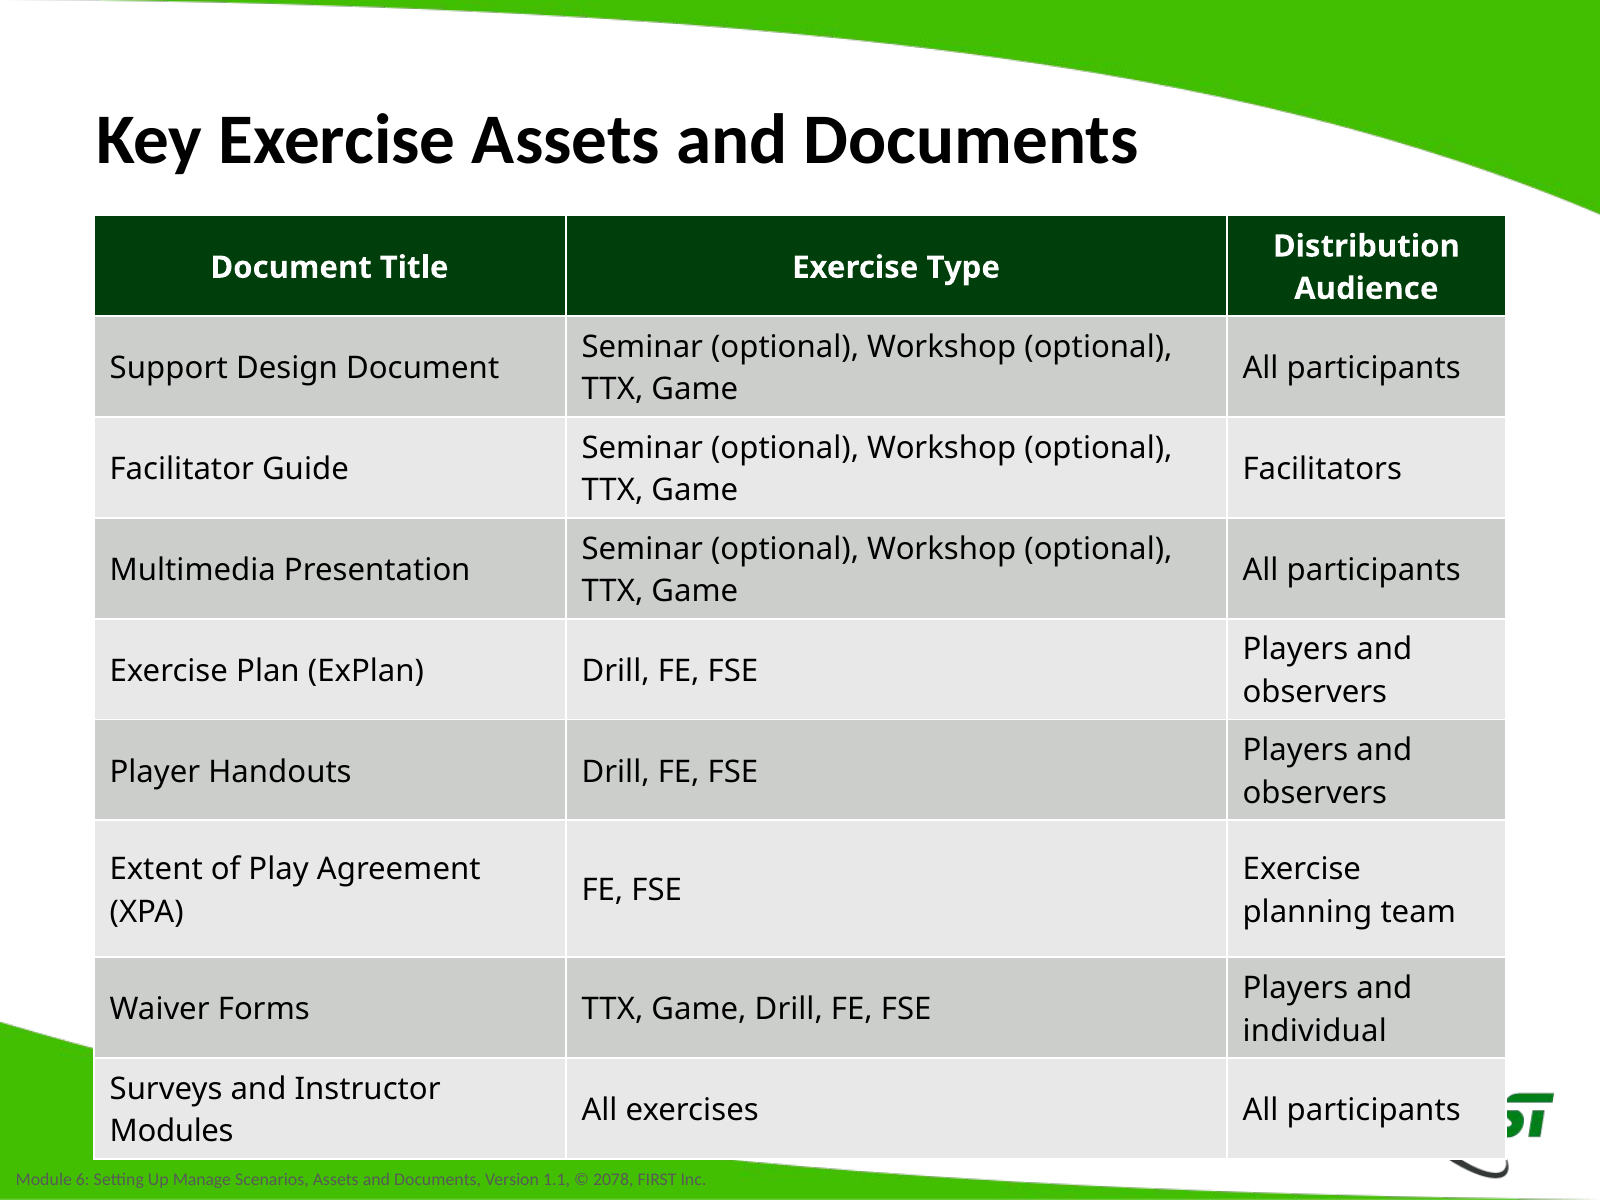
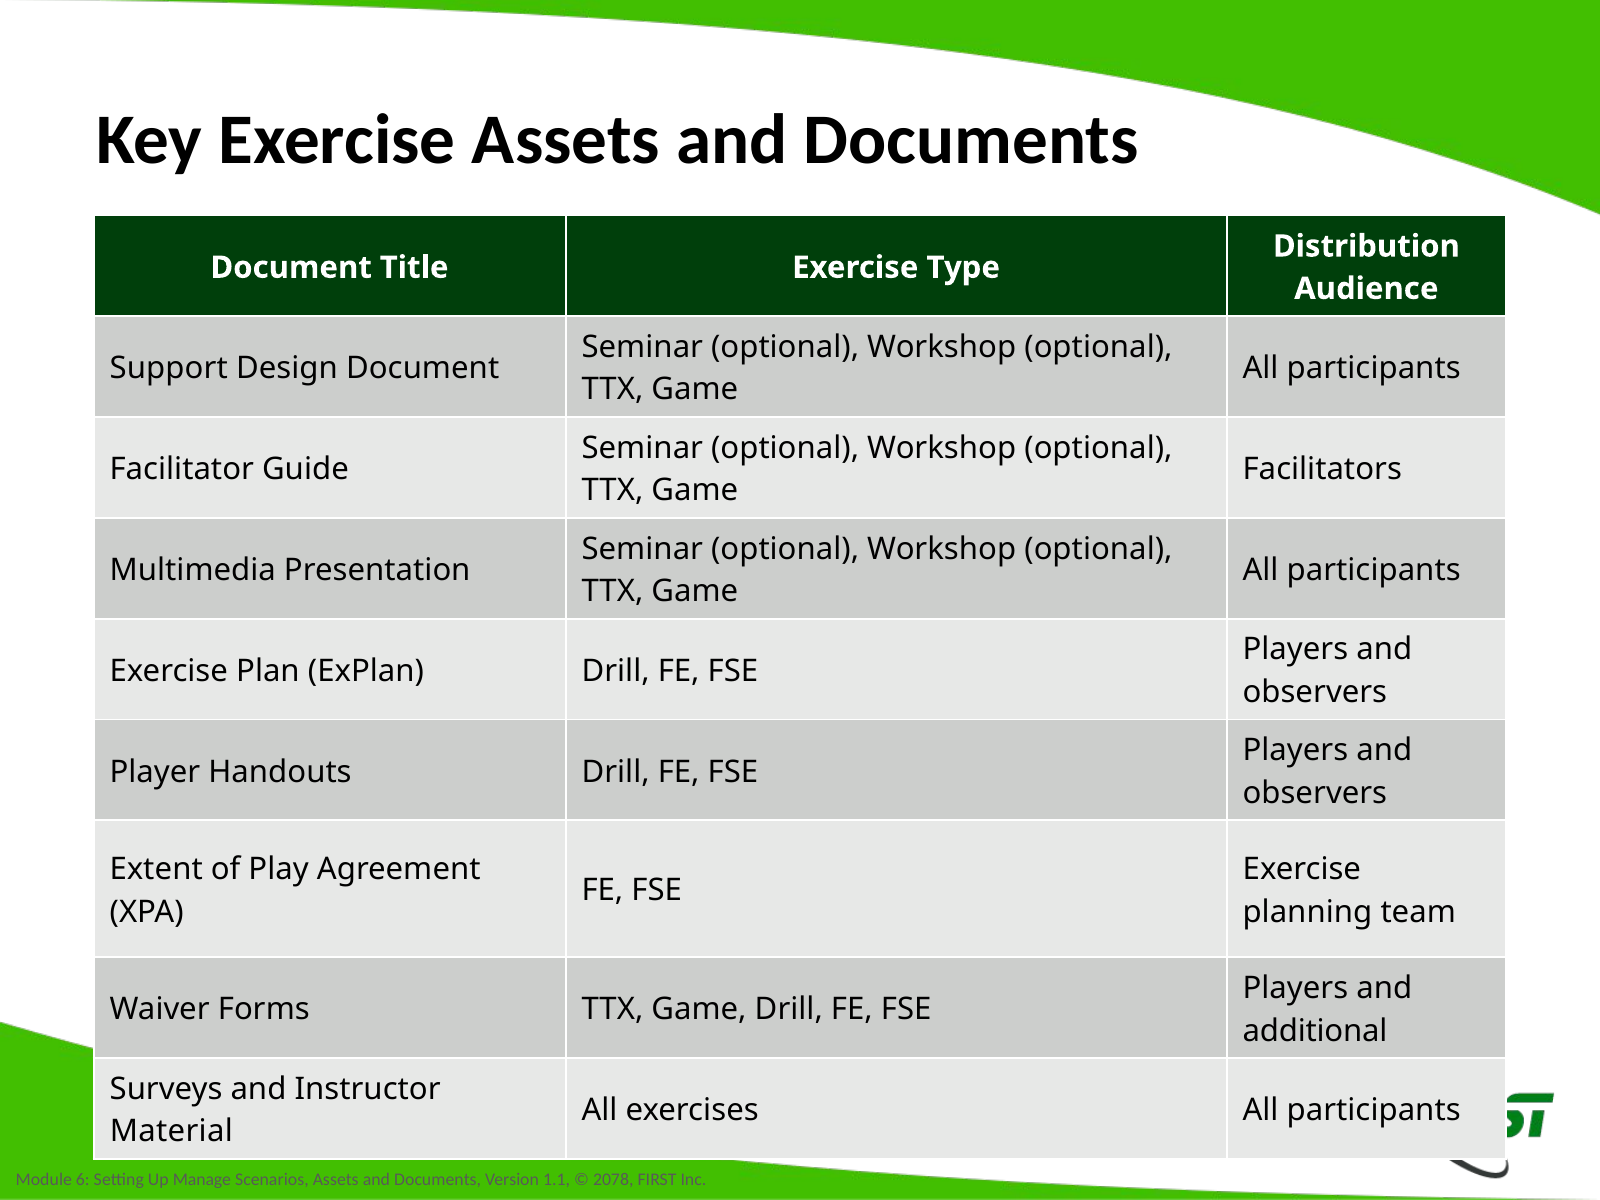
individual: individual -> additional
Modules: Modules -> Material
